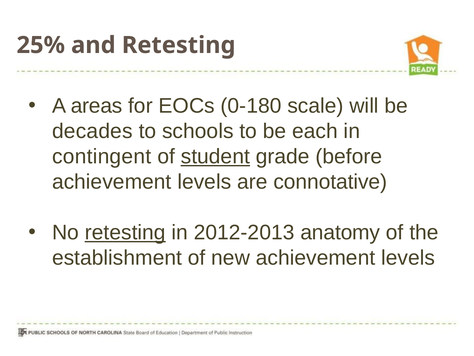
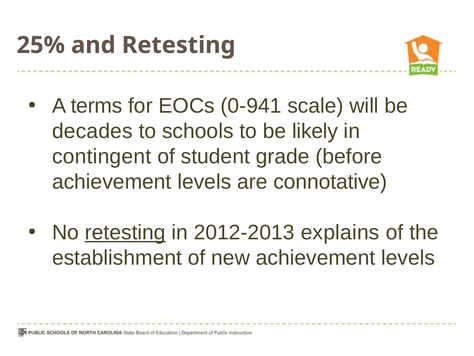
areas: areas -> terms
0-180: 0-180 -> 0-941
each: each -> likely
student underline: present -> none
anatomy: anatomy -> explains
